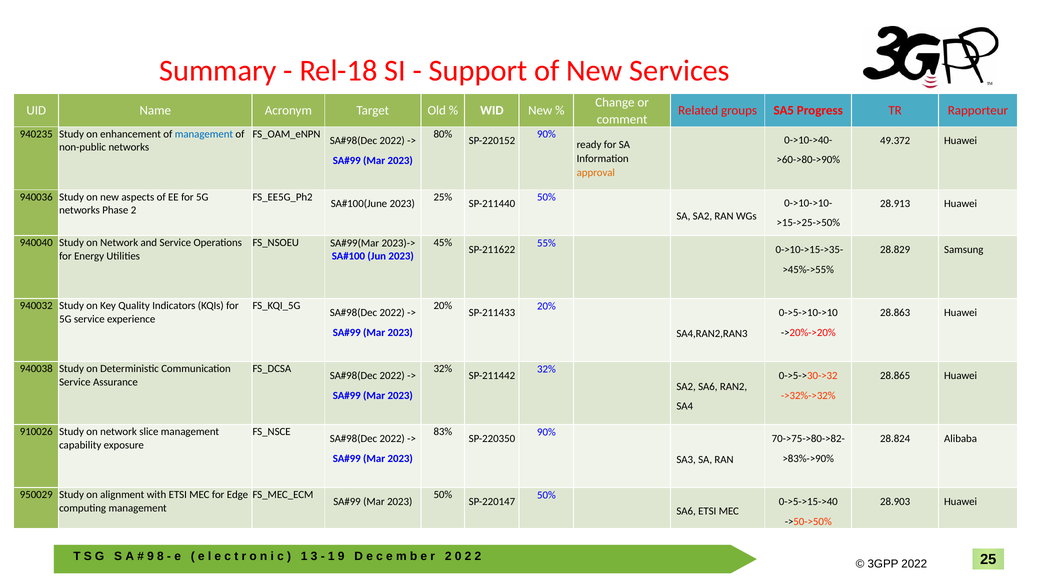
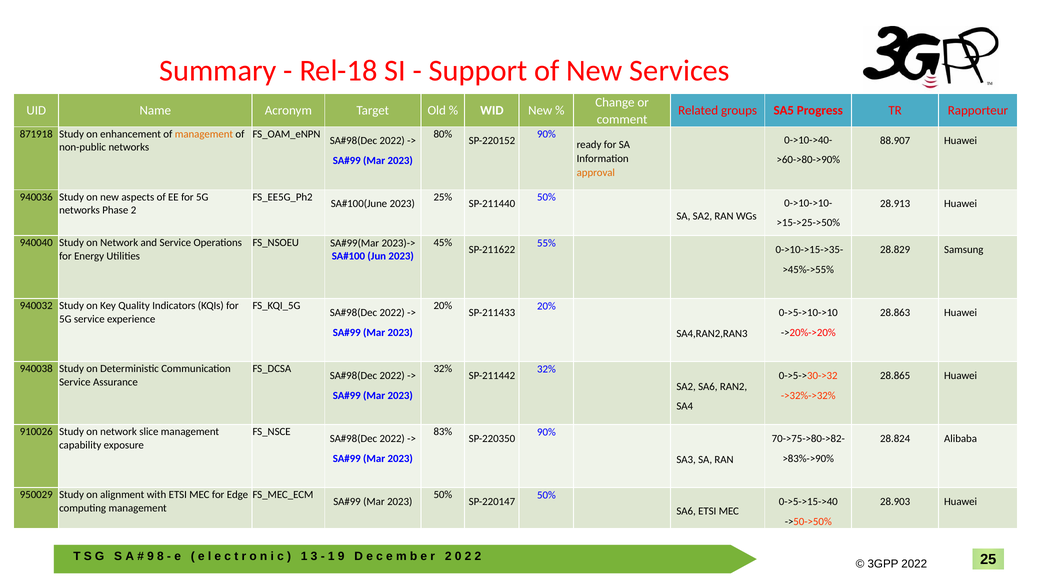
940235: 940235 -> 871918
management at (204, 134) colour: blue -> orange
49.372: 49.372 -> 88.907
